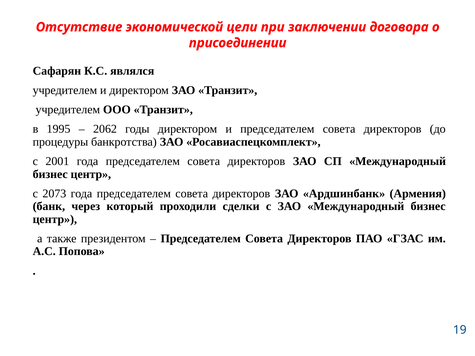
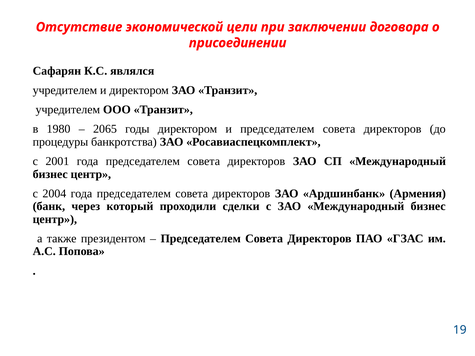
1995: 1995 -> 1980
2062: 2062 -> 2065
2073: 2073 -> 2004
